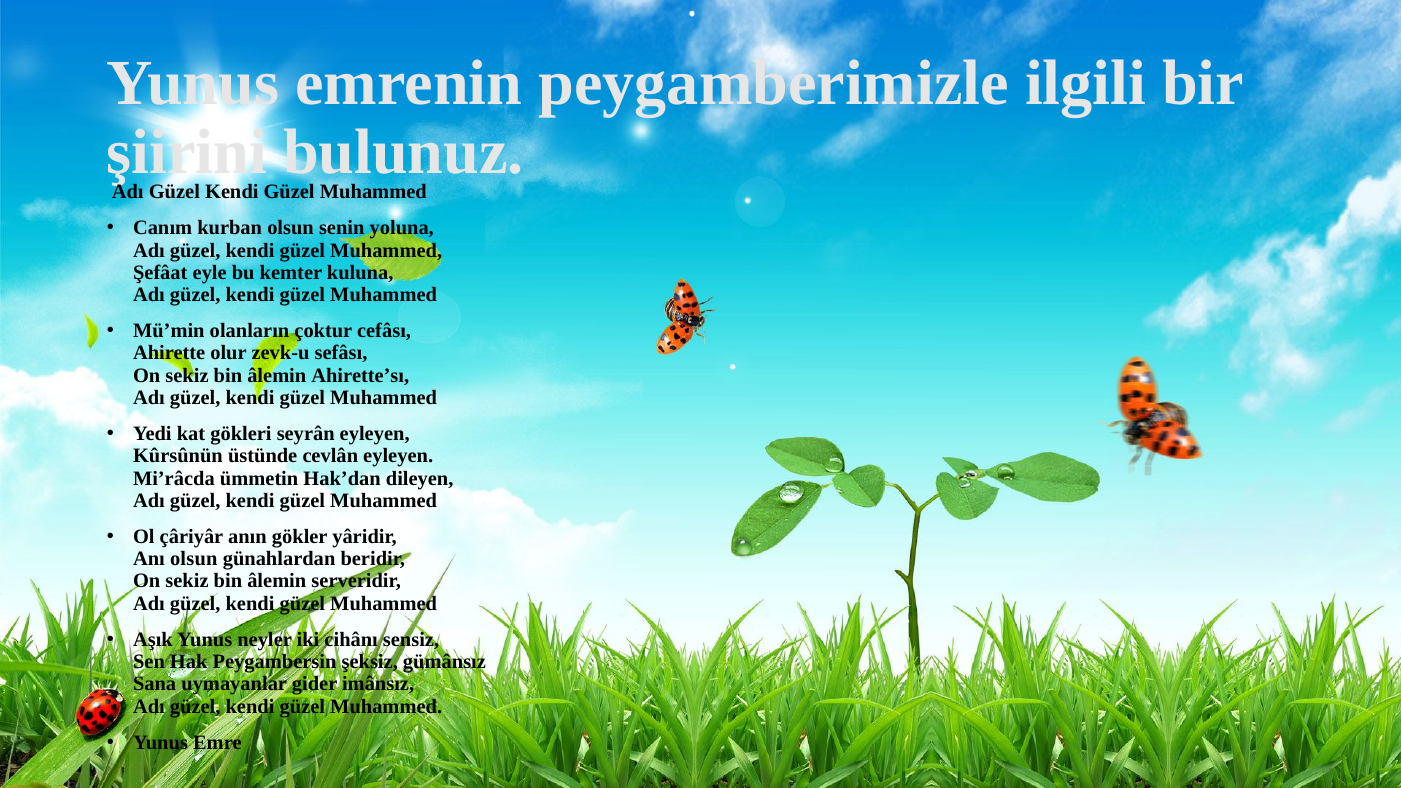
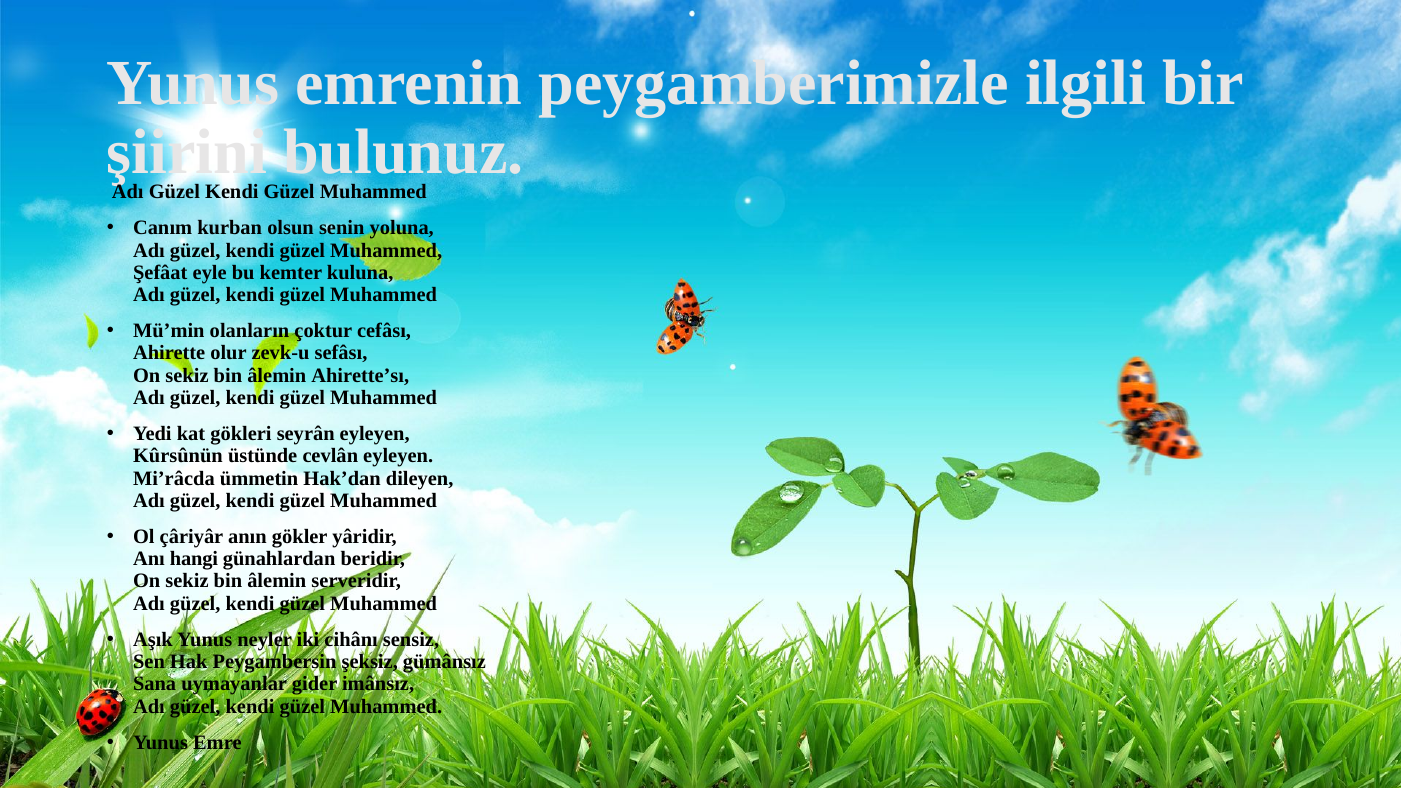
Anı olsun: olsun -> hangi
